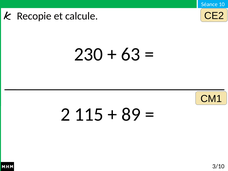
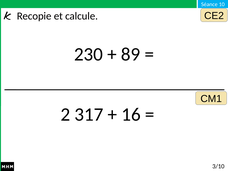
63: 63 -> 89
115: 115 -> 317
89: 89 -> 16
